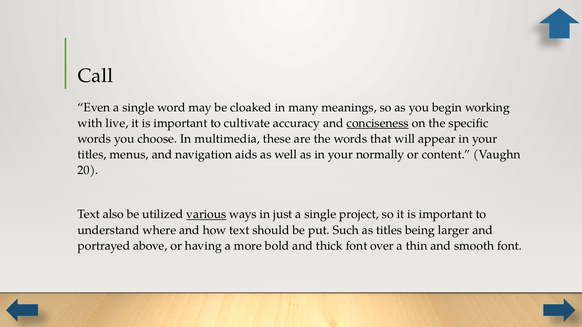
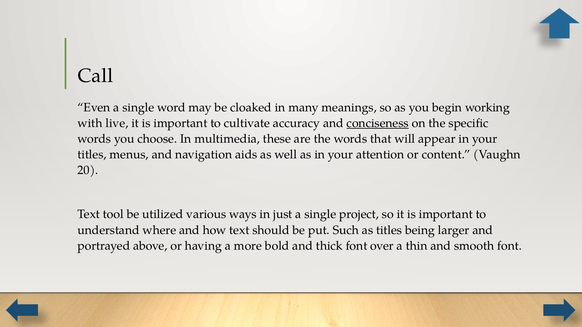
normally: normally -> attention
also: also -> tool
various underline: present -> none
